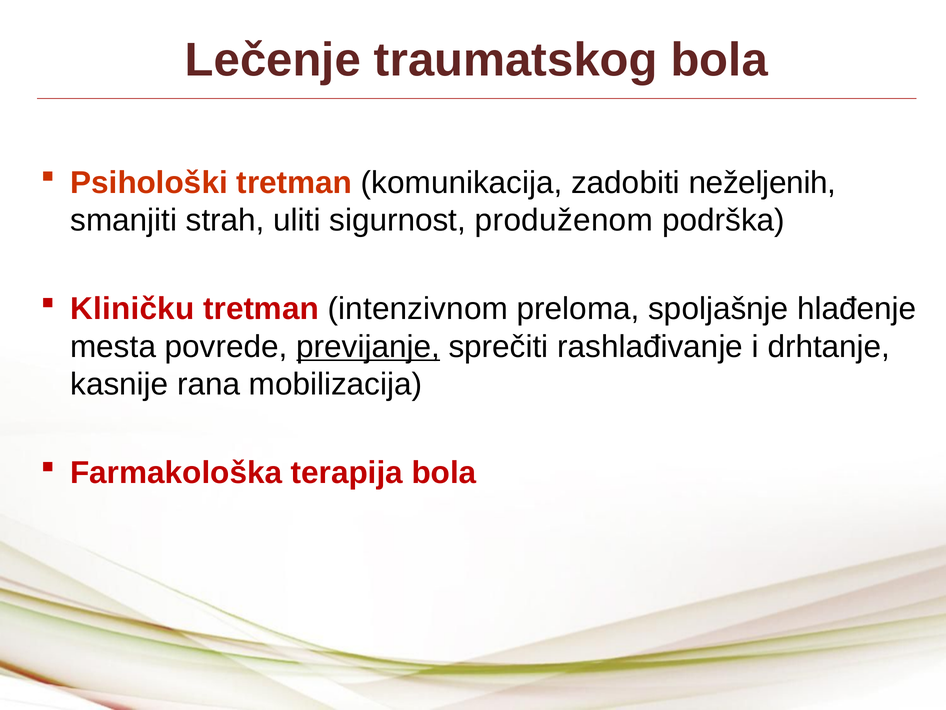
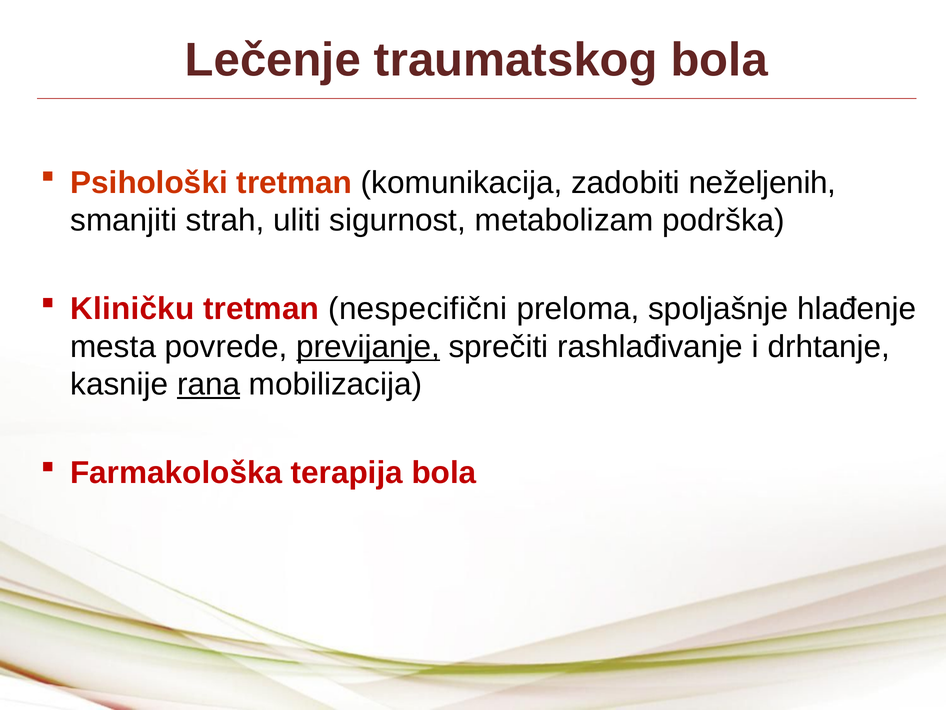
produženom: produženom -> metabolizam
intenzivnom: intenzivnom -> nespecifični
rana underline: none -> present
